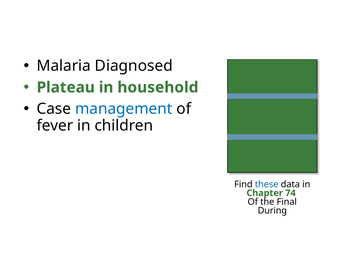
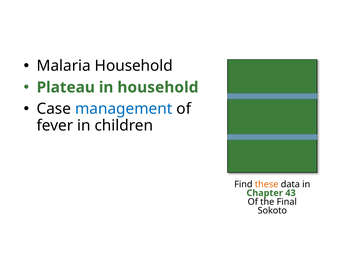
Malaria Diagnosed: Diagnosed -> Household
these colour: blue -> orange
74: 74 -> 43
During: During -> Sokoto
